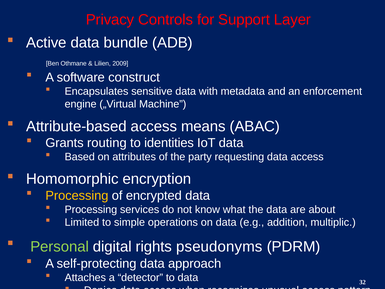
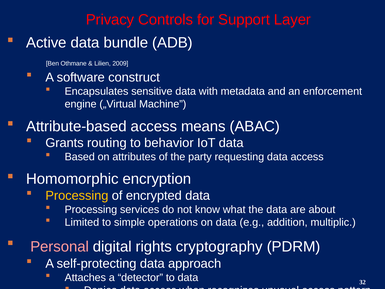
identities: identities -> behavior
Personal colour: light green -> pink
pseudonyms: pseudonyms -> cryptography
